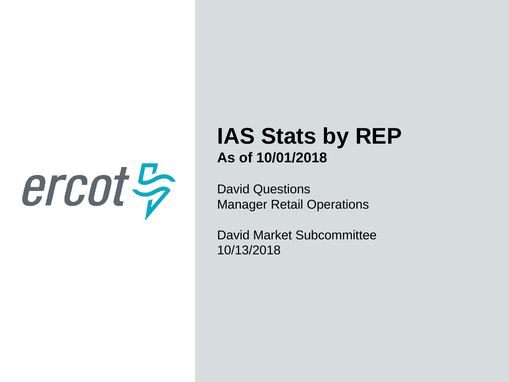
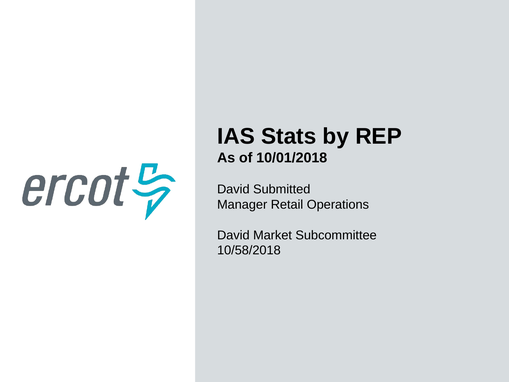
Questions: Questions -> Submitted
10/13/2018: 10/13/2018 -> 10/58/2018
